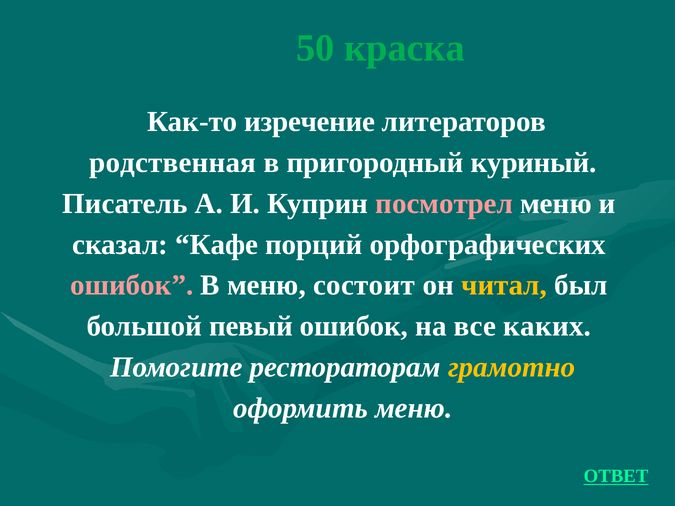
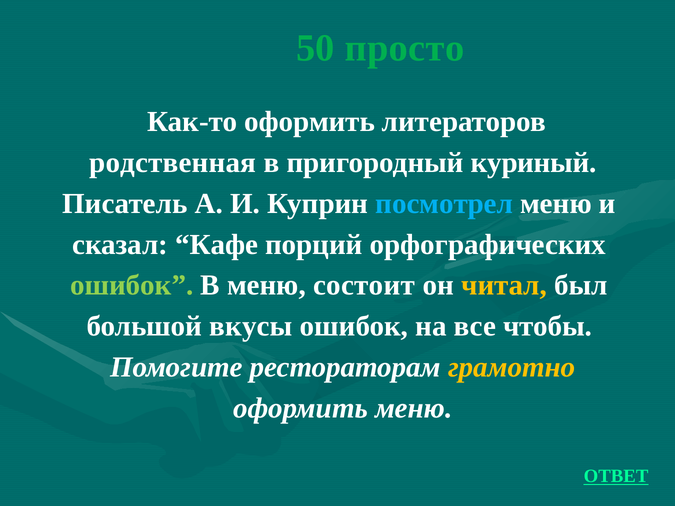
краска: краска -> просто
Как-то изречение: изречение -> оформить
посмотрел colour: pink -> light blue
ошибок at (132, 285) colour: pink -> light green
певый: певый -> вкусы
каких: каких -> чтобы
